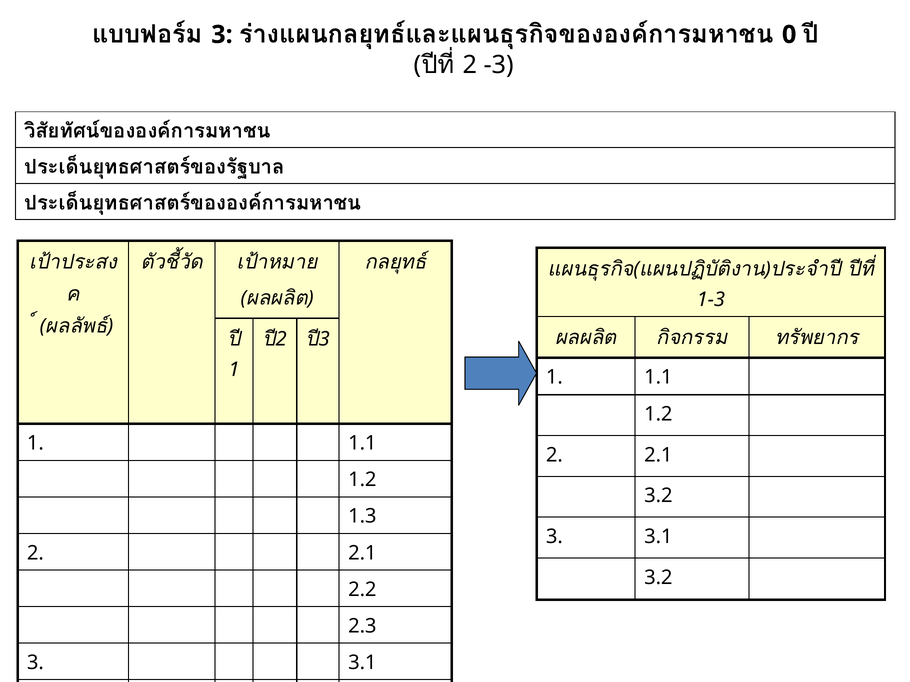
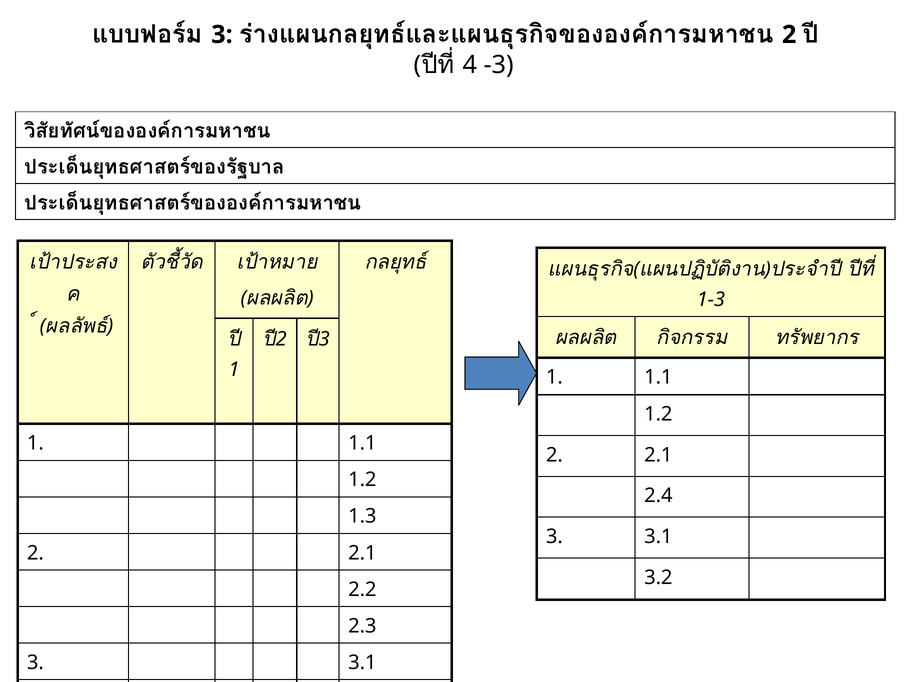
0 at (789, 35): 0 -> 2
2 at (470, 65): 2 -> 4
3.2 at (658, 496): 3.2 -> 2.4
